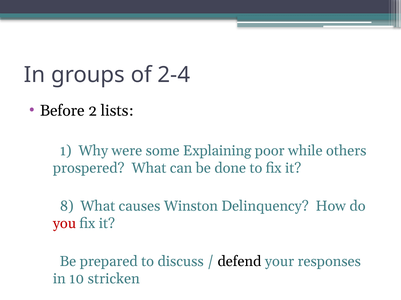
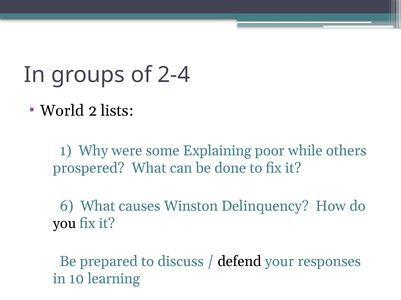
Before: Before -> World
8: 8 -> 6
you colour: red -> black
stricken: stricken -> learning
